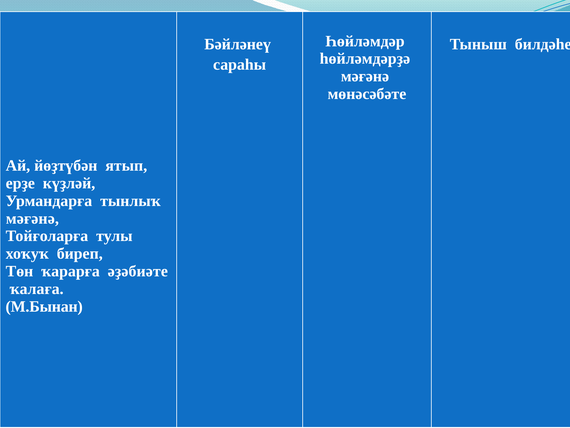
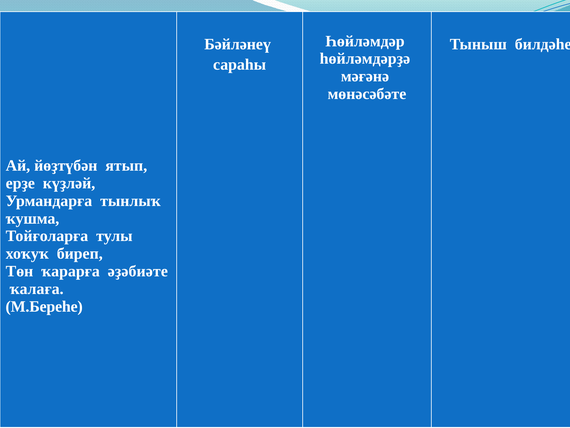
мәғәнә at (32, 218): мәғәнә -> ҡушма
М.Бынан: М.Бынан -> М.Береһе
